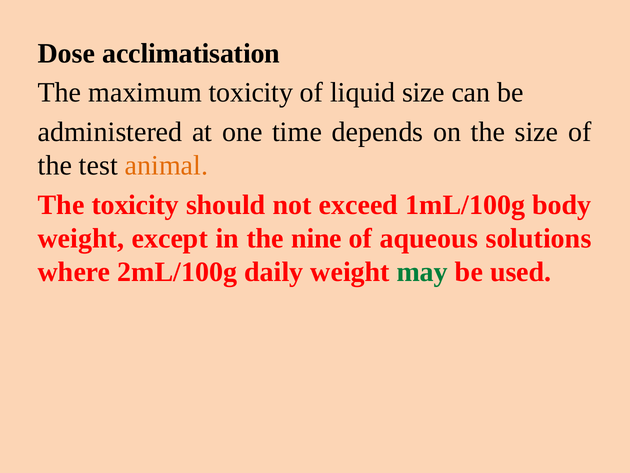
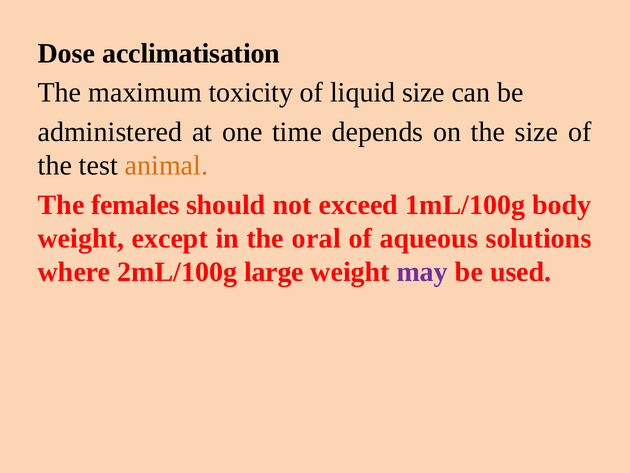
The toxicity: toxicity -> females
nine: nine -> oral
daily: daily -> large
may colour: green -> purple
